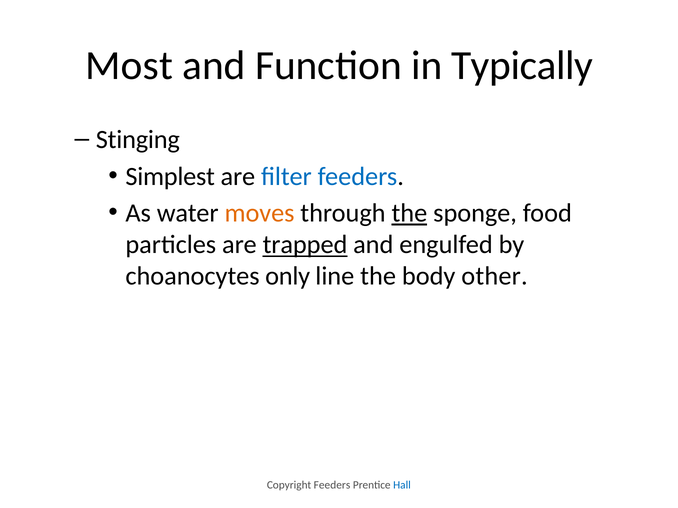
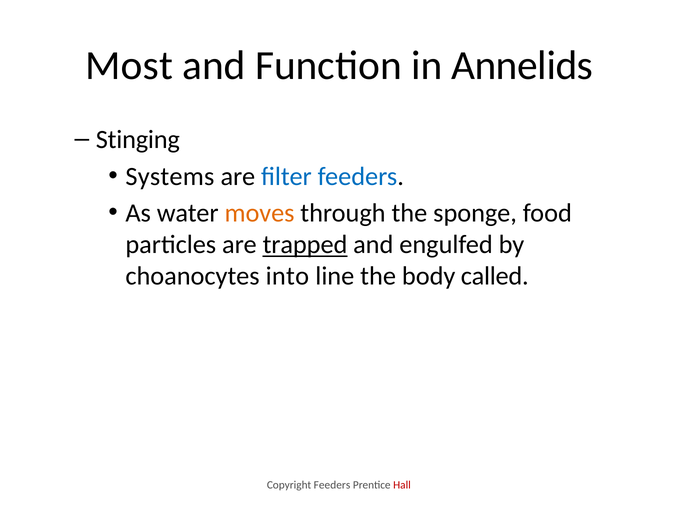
Typically: Typically -> Annelids
Simplest: Simplest -> Systems
the at (409, 213) underline: present -> none
only: only -> into
other: other -> called
Hall colour: blue -> red
